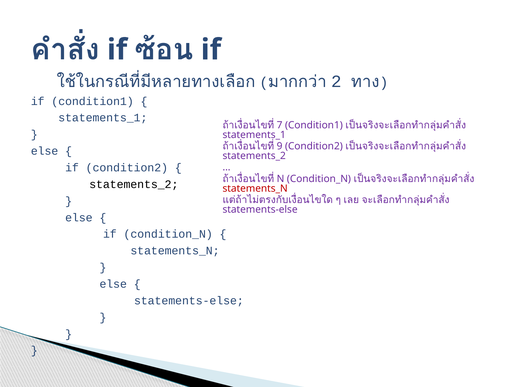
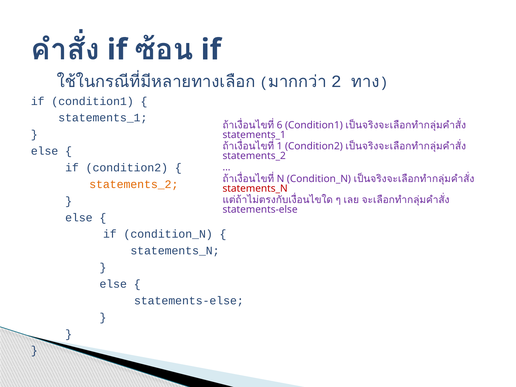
7: 7 -> 6
9: 9 -> 1
statements_2 at (134, 184) colour: black -> orange
